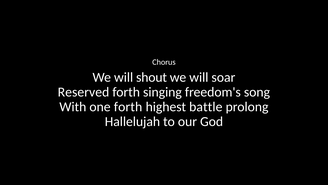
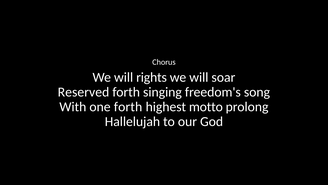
shout: shout -> rights
battle: battle -> motto
